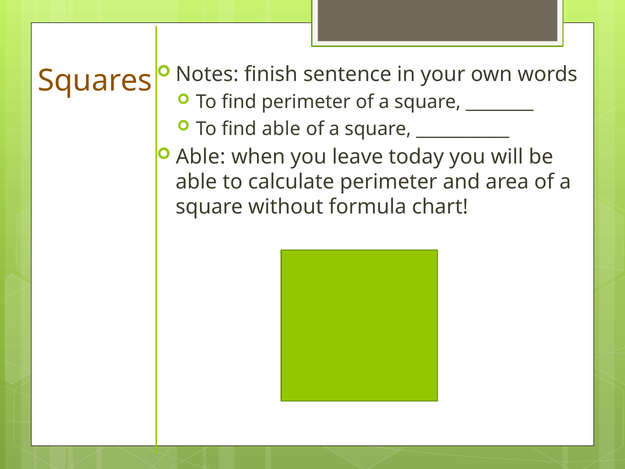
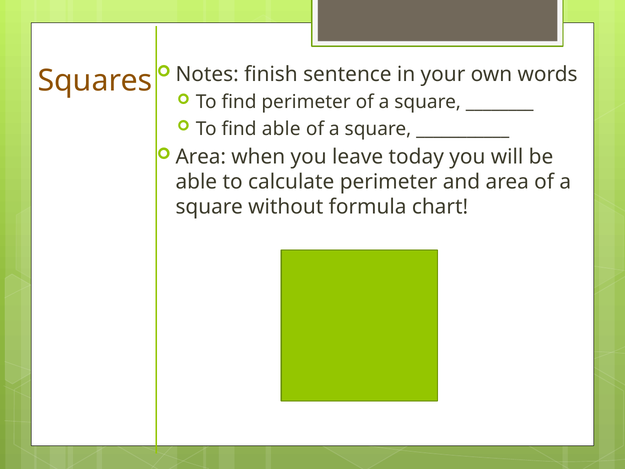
Able at (201, 157): Able -> Area
